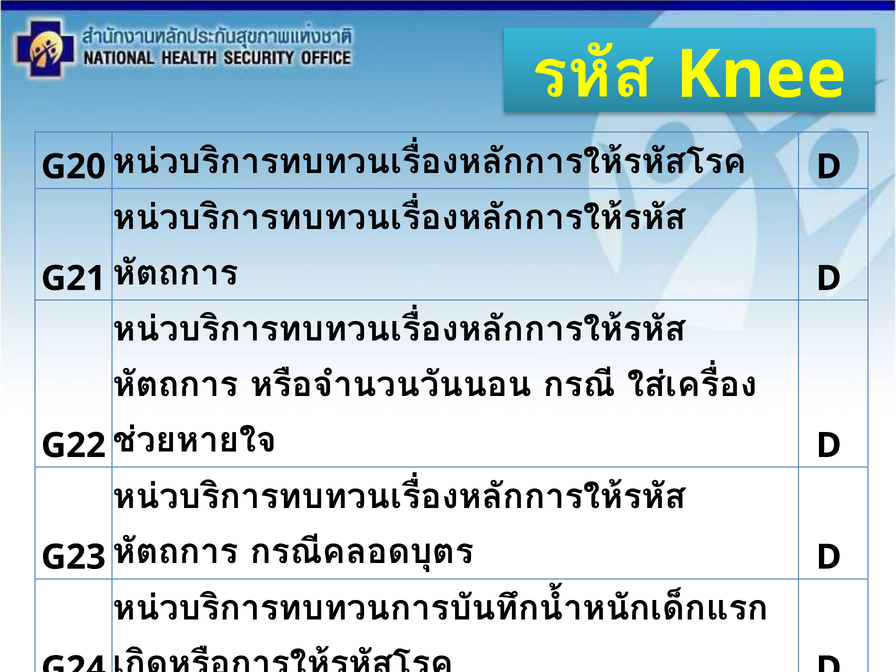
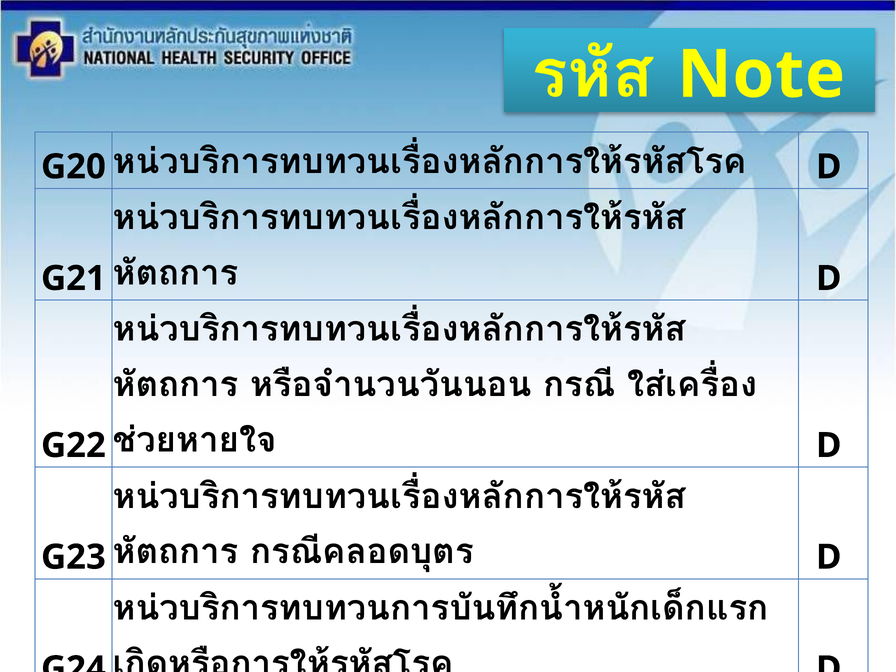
Knee: Knee -> Note
